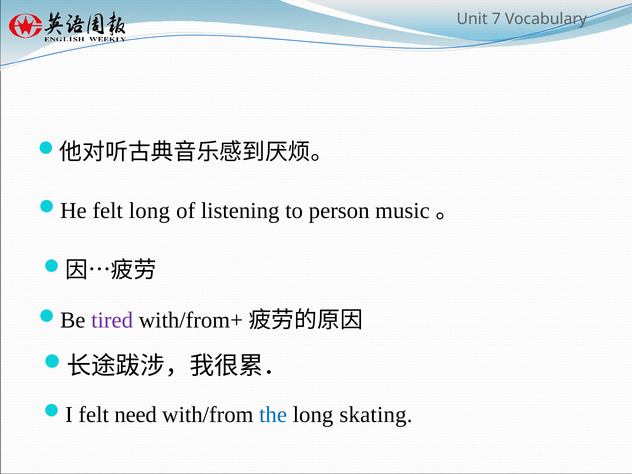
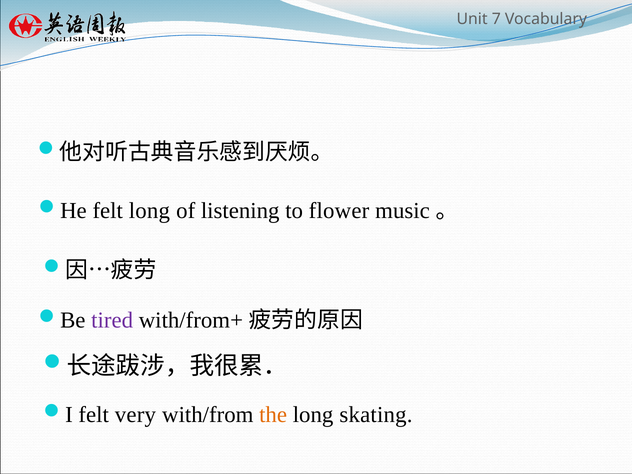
person: person -> flower
need: need -> very
the colour: blue -> orange
